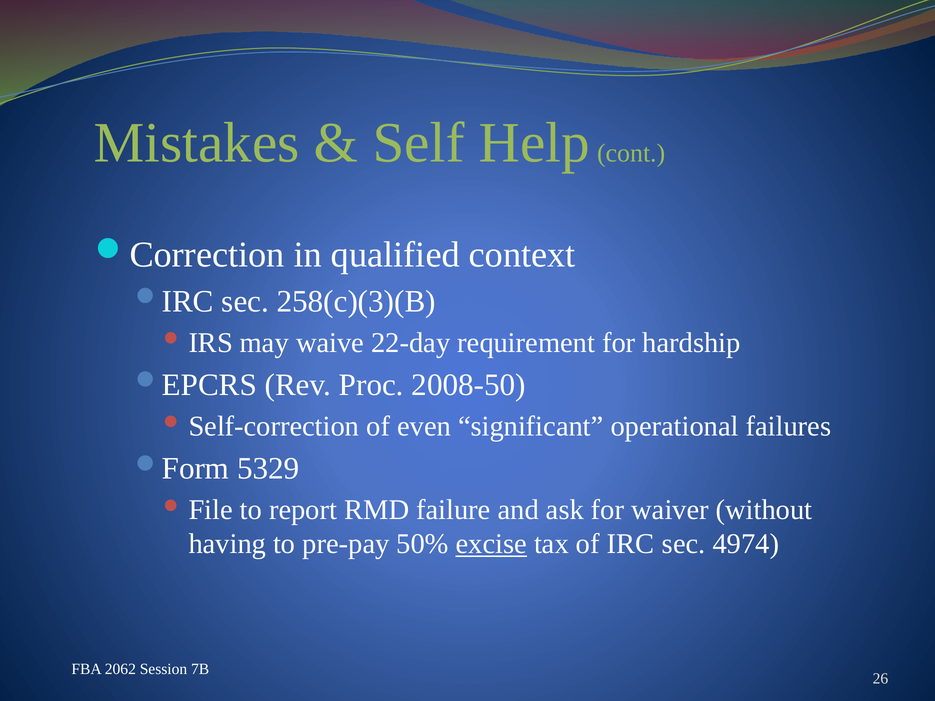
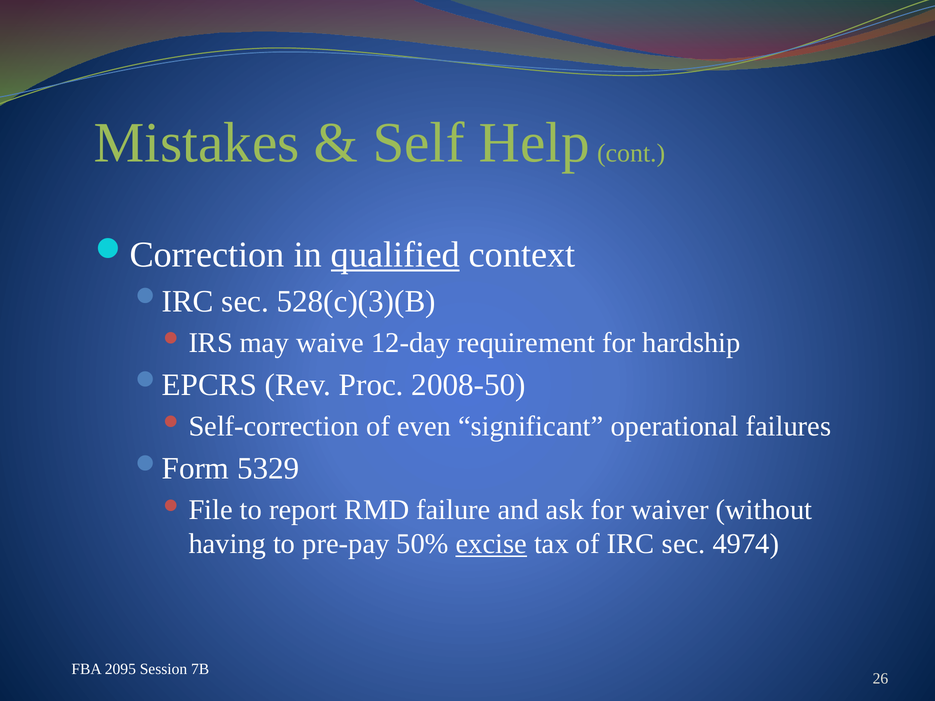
qualified underline: none -> present
258(c)(3)(B: 258(c)(3)(B -> 528(c)(3)(B
22-day: 22-day -> 12-day
2062: 2062 -> 2095
